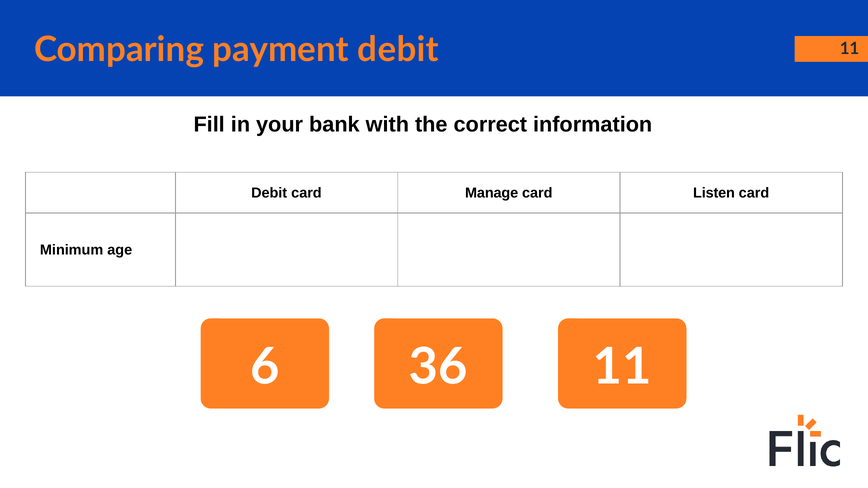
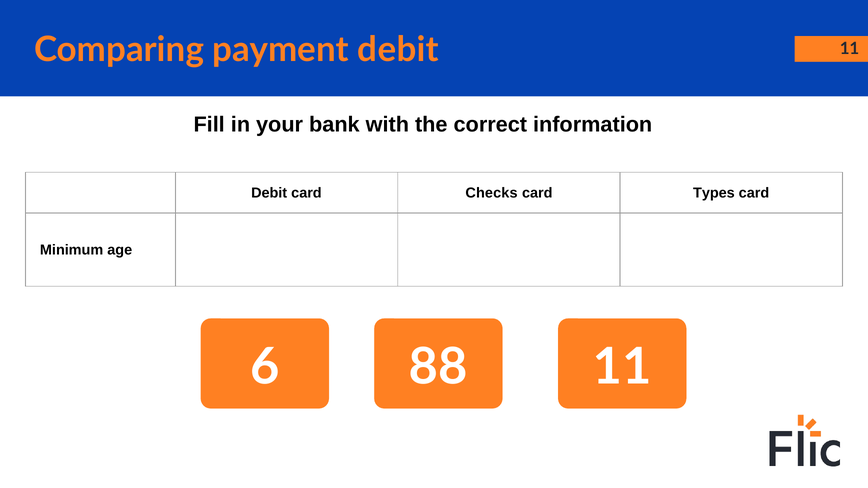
Manage: Manage -> Checks
Listen: Listen -> Types
36: 36 -> 88
